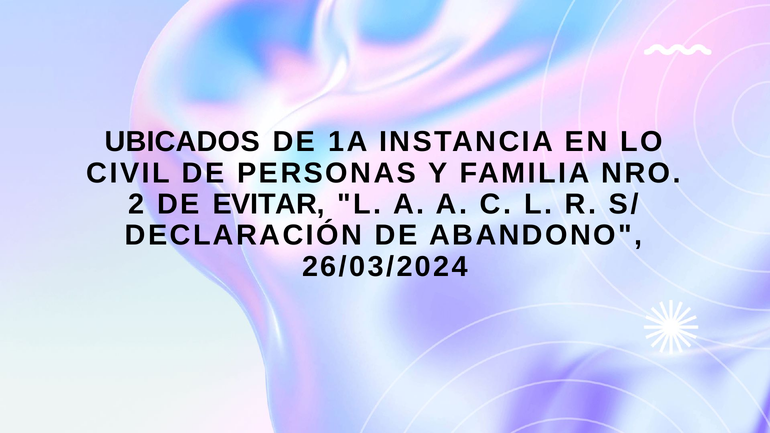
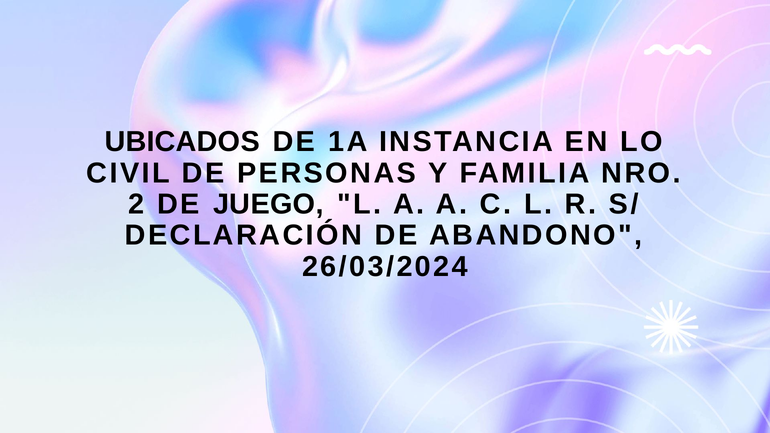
EVITAR: EVITAR -> JUEGO
